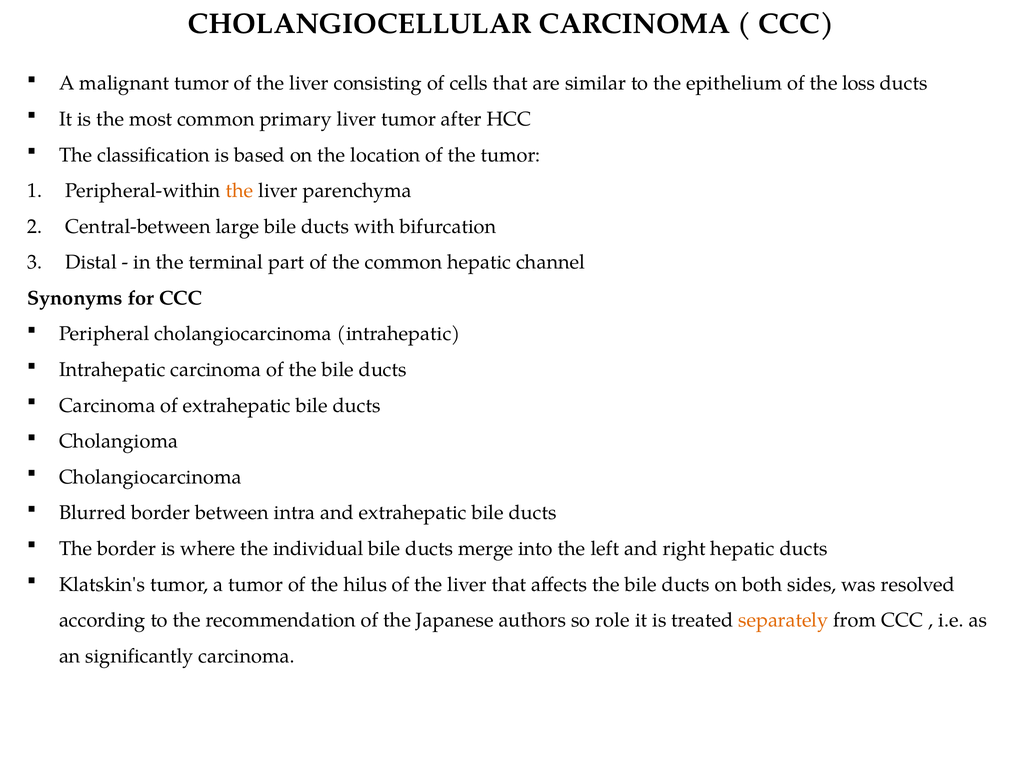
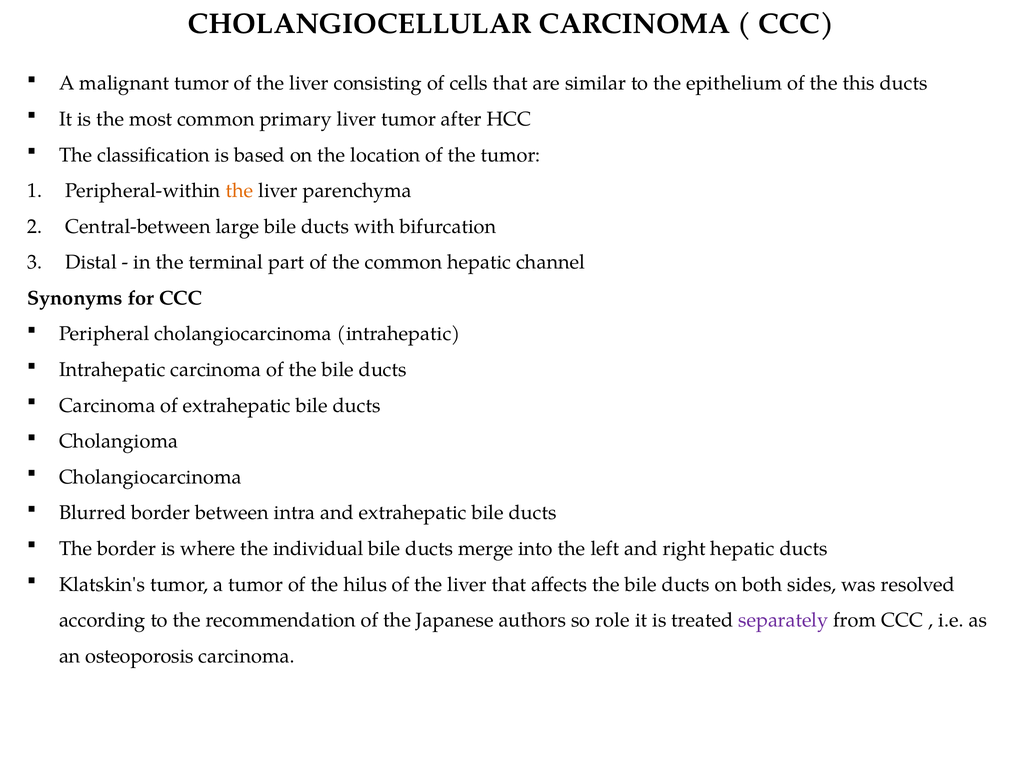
loss: loss -> this
separately colour: orange -> purple
significantly: significantly -> osteoporosis
